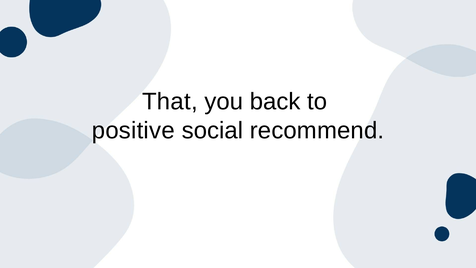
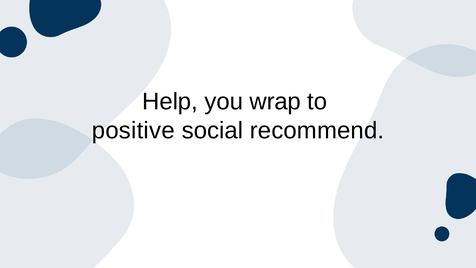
That: That -> Help
back: back -> wrap
